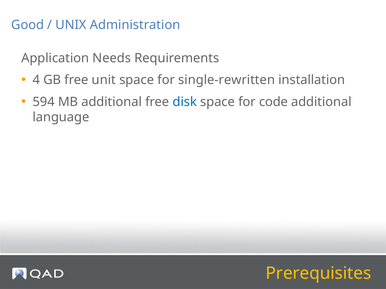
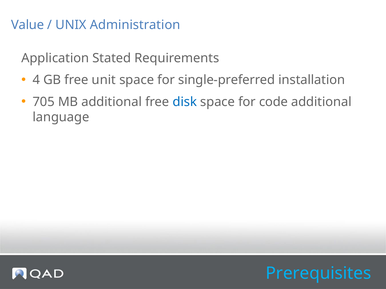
Good: Good -> Value
Needs: Needs -> Stated
single-rewritten: single-rewritten -> single-preferred
594: 594 -> 705
Prerequisites colour: yellow -> light blue
